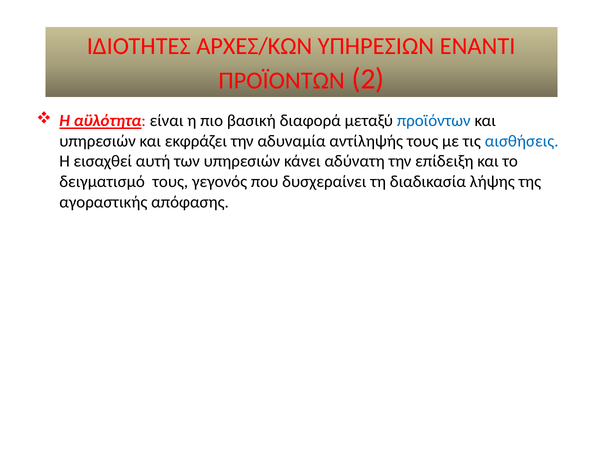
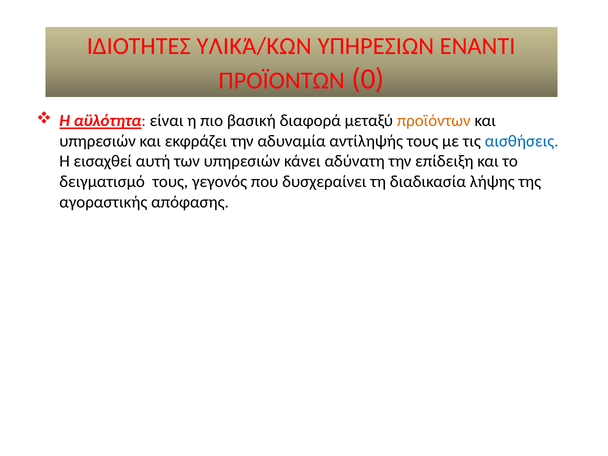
ΑΡΧΕΣ/ΚΩΝ: ΑΡΧΕΣ/ΚΩΝ -> ΥΛΙΚΆ/ΚΩΝ
2: 2 -> 0
προϊόντων colour: blue -> orange
